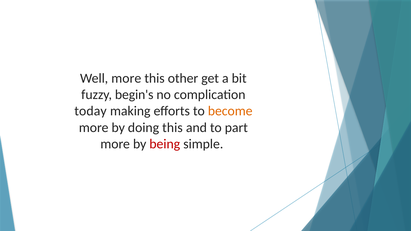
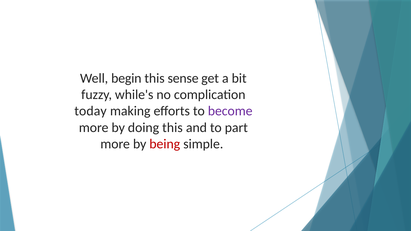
Well more: more -> begin
other: other -> sense
begin's: begin's -> while's
become colour: orange -> purple
